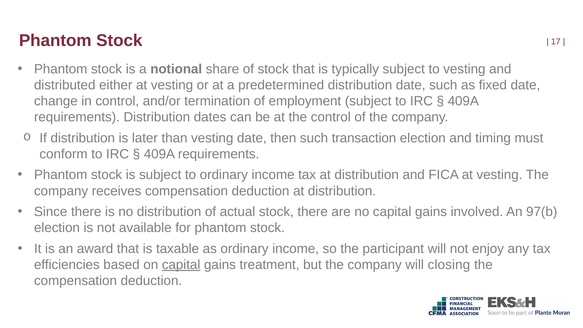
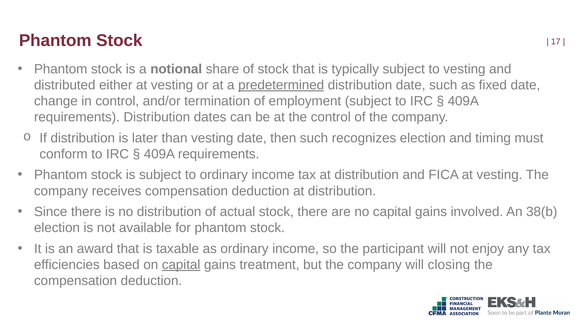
predetermined underline: none -> present
transaction: transaction -> recognizes
97(b: 97(b -> 38(b
